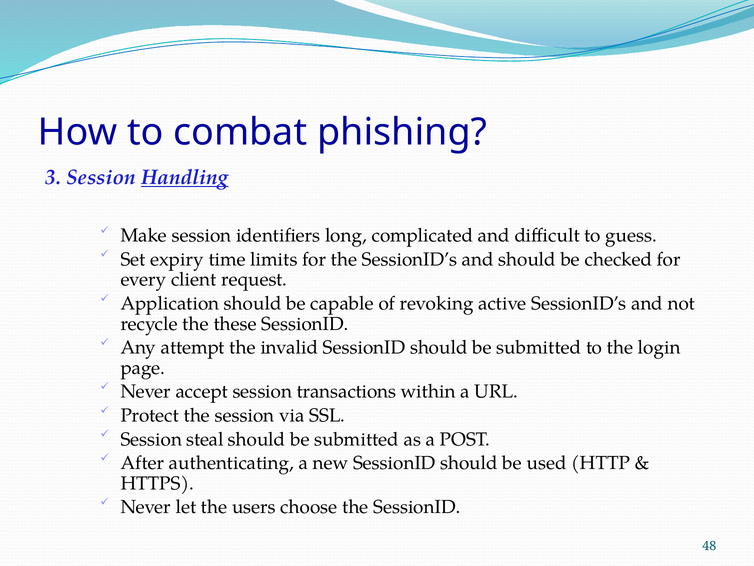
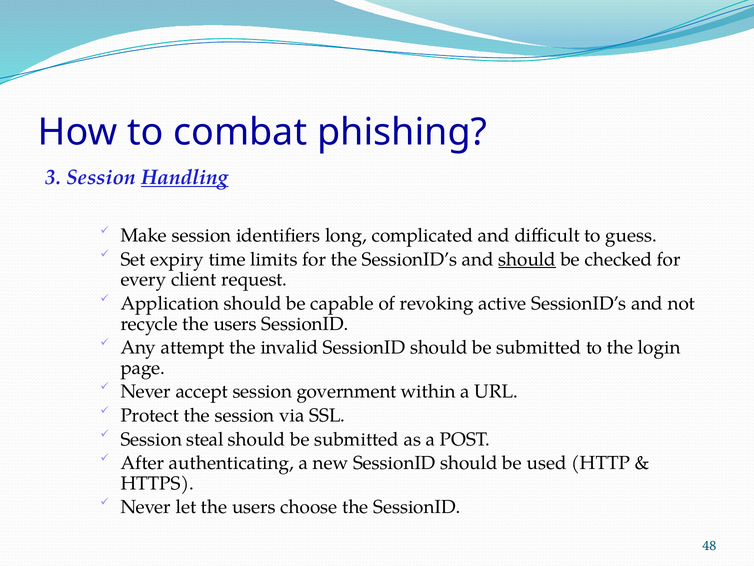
should at (527, 259) underline: none -> present
recycle the these: these -> users
transactions: transactions -> government
